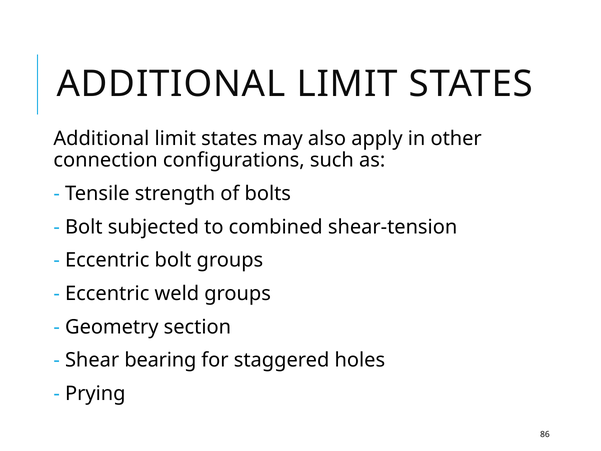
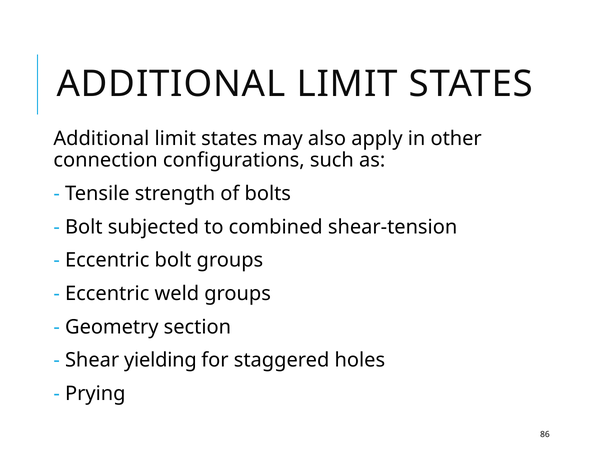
bearing: bearing -> yielding
